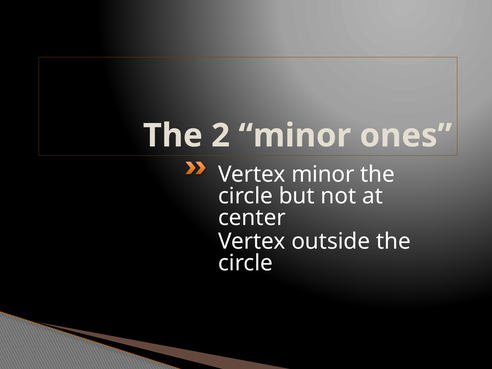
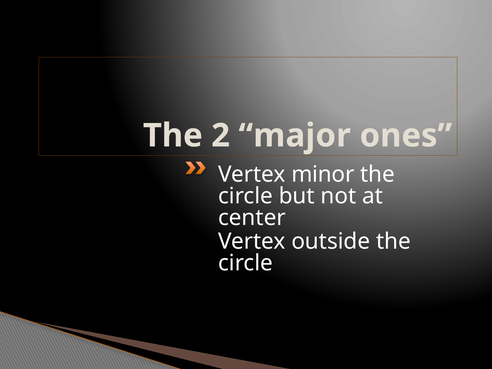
2 minor: minor -> major
